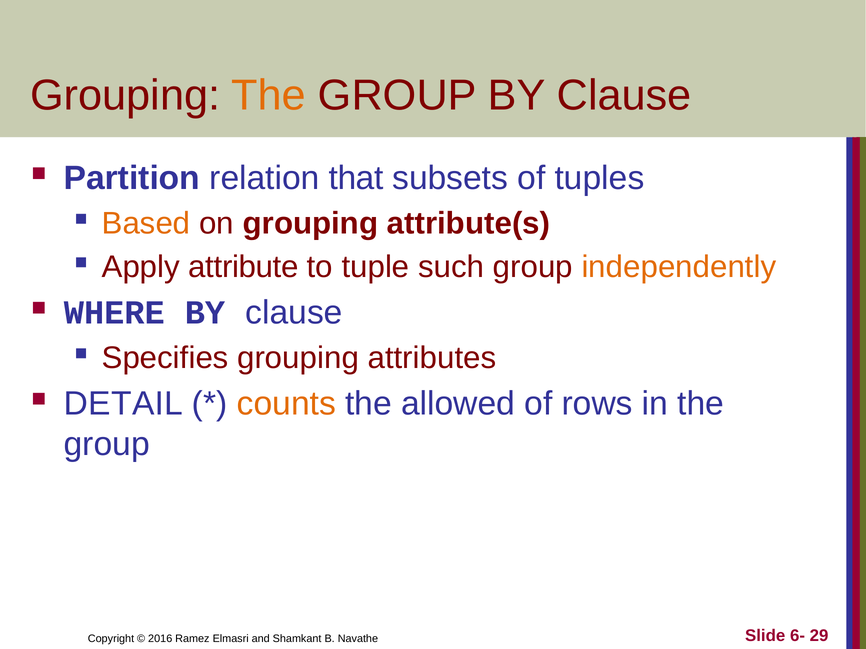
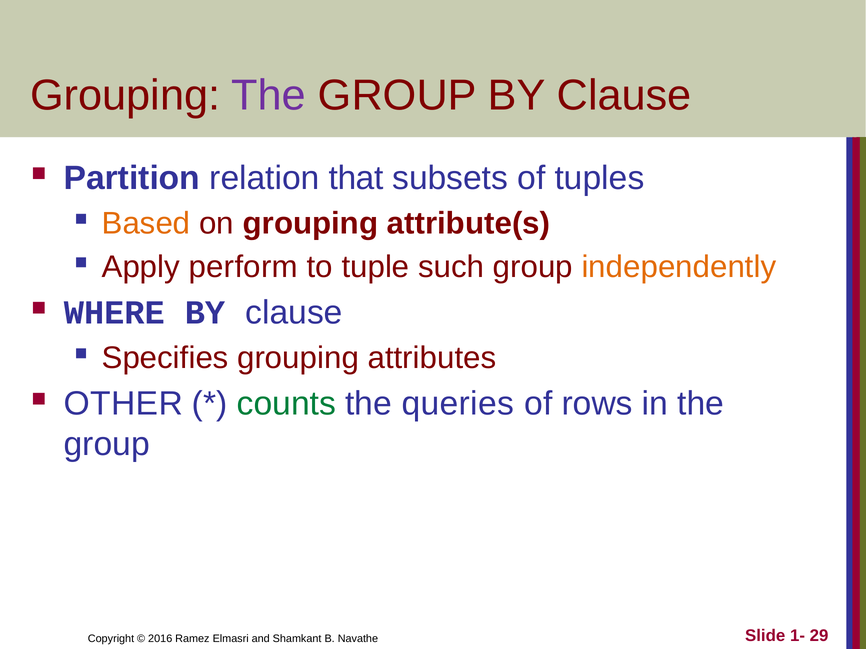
The at (269, 95) colour: orange -> purple
attribute: attribute -> perform
DETAIL: DETAIL -> OTHER
counts colour: orange -> green
allowed: allowed -> queries
6-: 6- -> 1-
